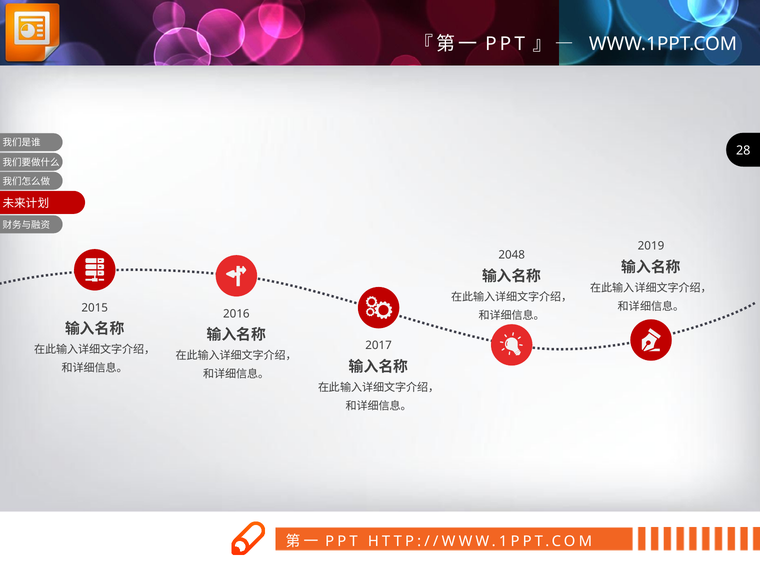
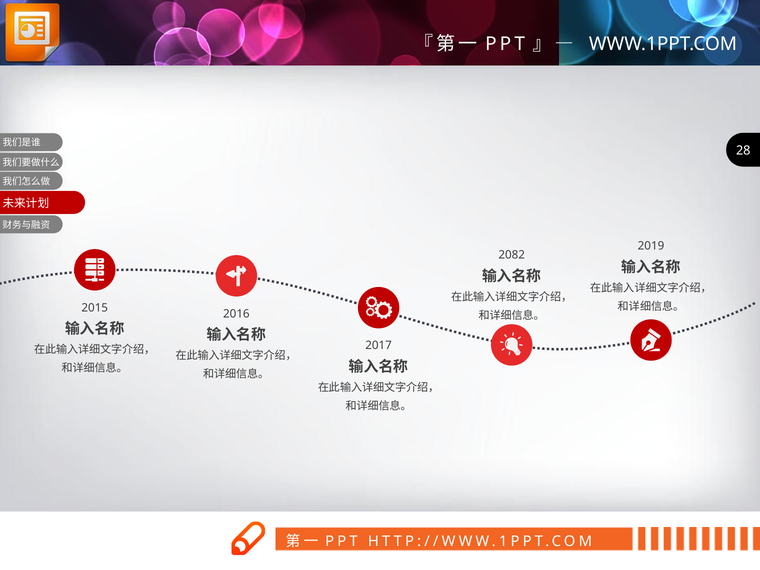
2048: 2048 -> 2082
